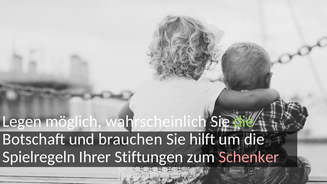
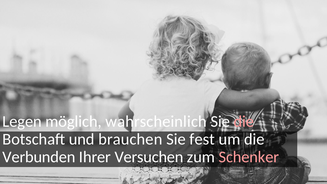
die at (244, 122) colour: light green -> pink
hilft: hilft -> fest
Spielregeln: Spielregeln -> Verbunden
Stiftungen: Stiftungen -> Versuchen
